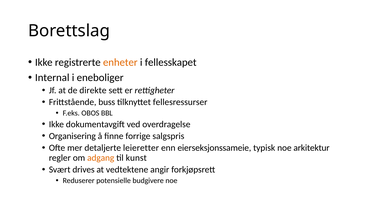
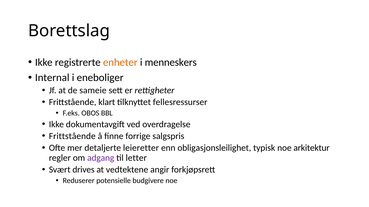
fellesskapet: fellesskapet -> menneskers
direkte: direkte -> sameie
buss: buss -> klart
Organisering at (72, 136): Organisering -> Frittstående
eierseksjonssameie: eierseksjonssameie -> obligasjonsleilighet
adgang colour: orange -> purple
kunst: kunst -> letter
